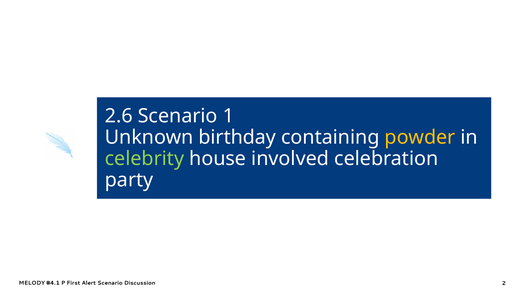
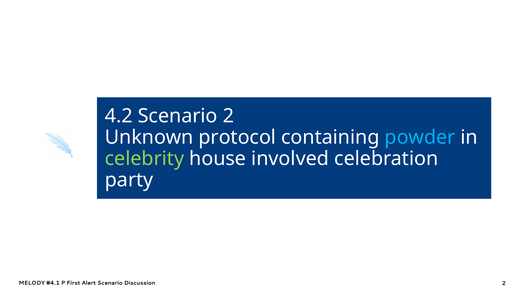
2.6: 2.6 -> 4.2
Scenario 1: 1 -> 2
birthday: birthday -> protocol
powder colour: yellow -> light blue
